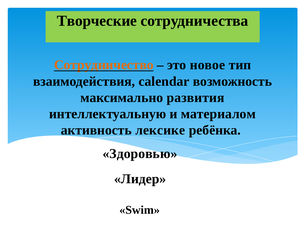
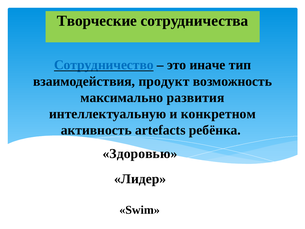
Сотрудничество colour: orange -> blue
новое: новое -> иначе
calendar: calendar -> продукт
материалом: материалом -> конкретном
лексике: лексике -> artefacts
